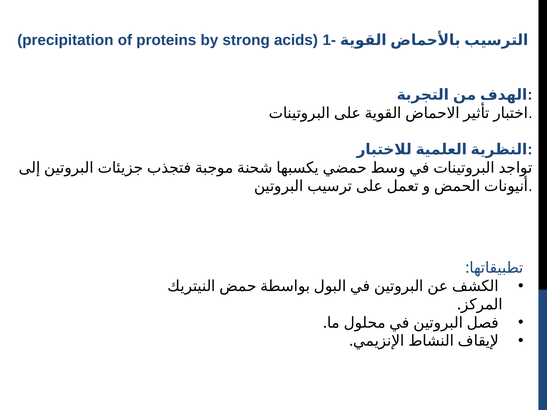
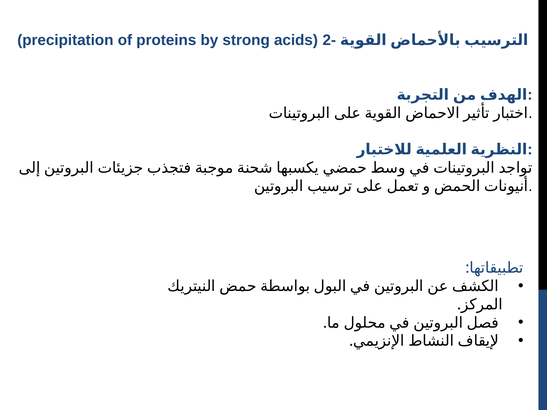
1-: 1- -> 2-
